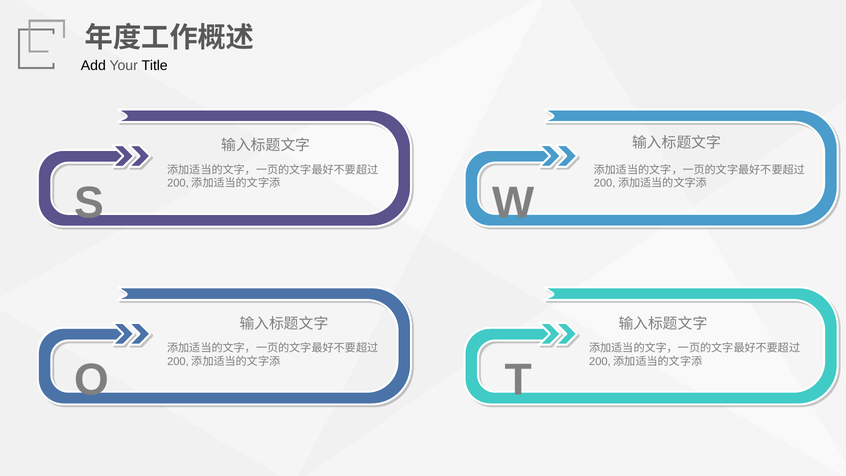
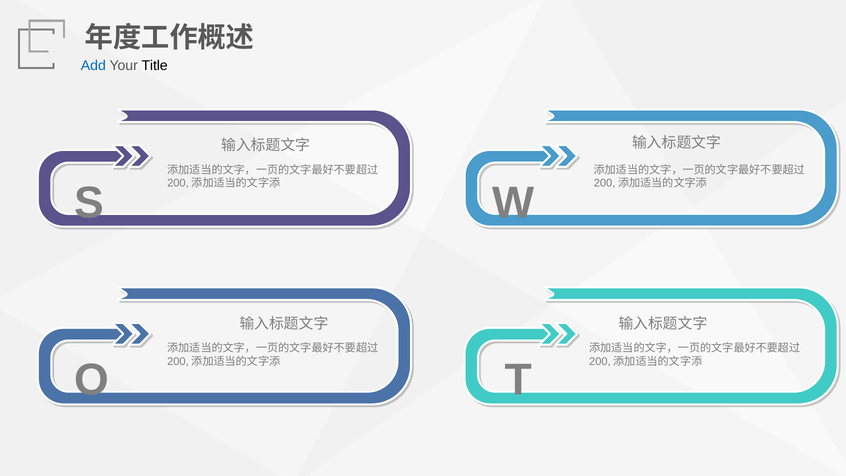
Add colour: black -> blue
